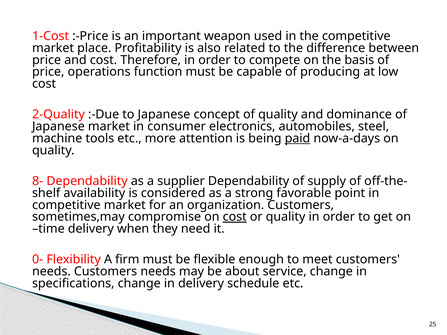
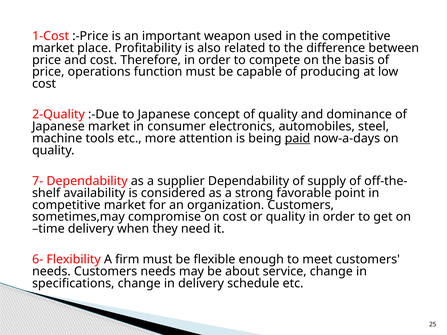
8-: 8- -> 7-
cost at (235, 217) underline: present -> none
0-: 0- -> 6-
